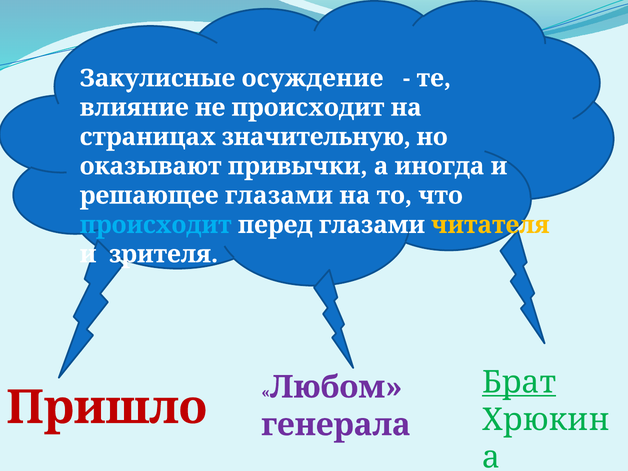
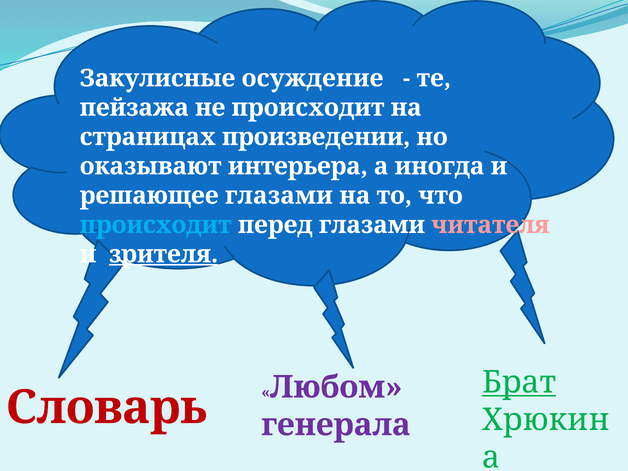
влияние: влияние -> пейзажа
значительную: значительную -> произведении
привычки: привычки -> интерьера
читателя colour: yellow -> pink
зрителя underline: none -> present
Пришло: Пришло -> Словарь
